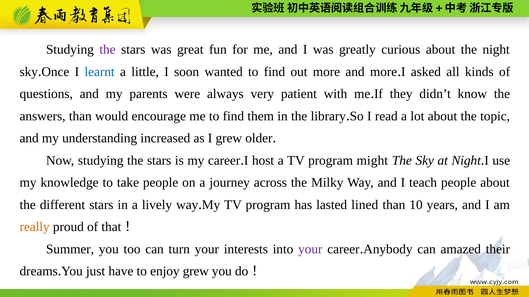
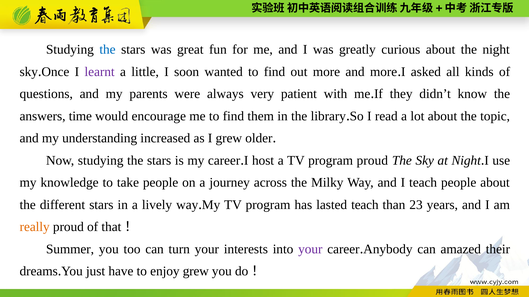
the at (107, 50) colour: purple -> blue
learnt colour: blue -> purple
answers than: than -> time
program might: might -> proud
lasted lined: lined -> teach
10: 10 -> 23
